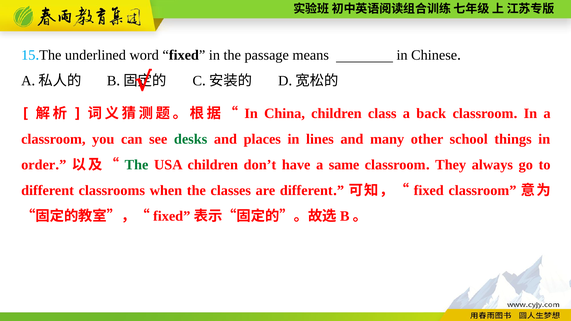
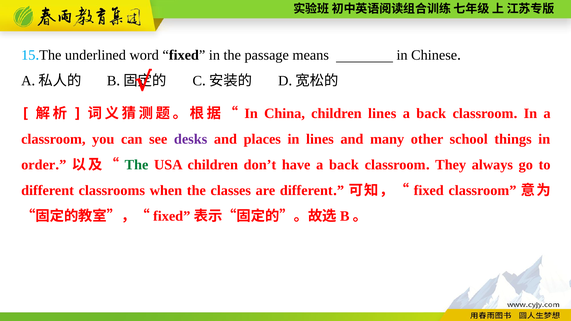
children class: class -> lines
desks colour: green -> purple
have a same: same -> back
